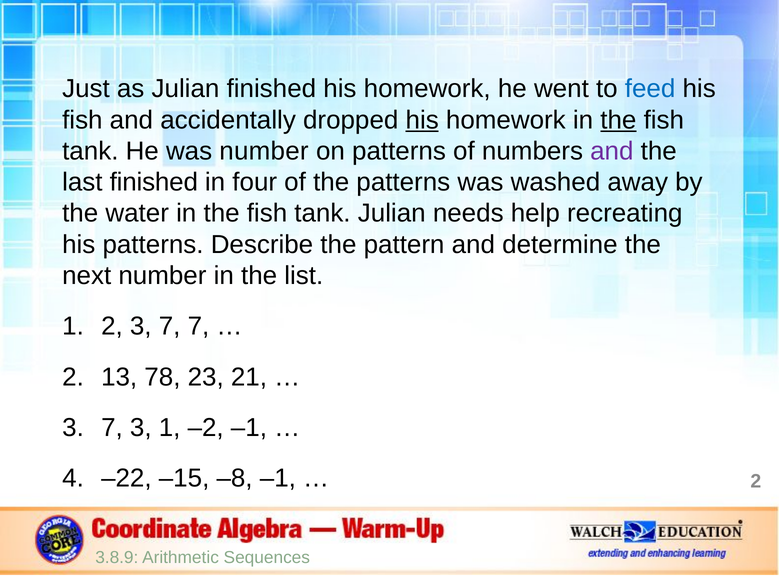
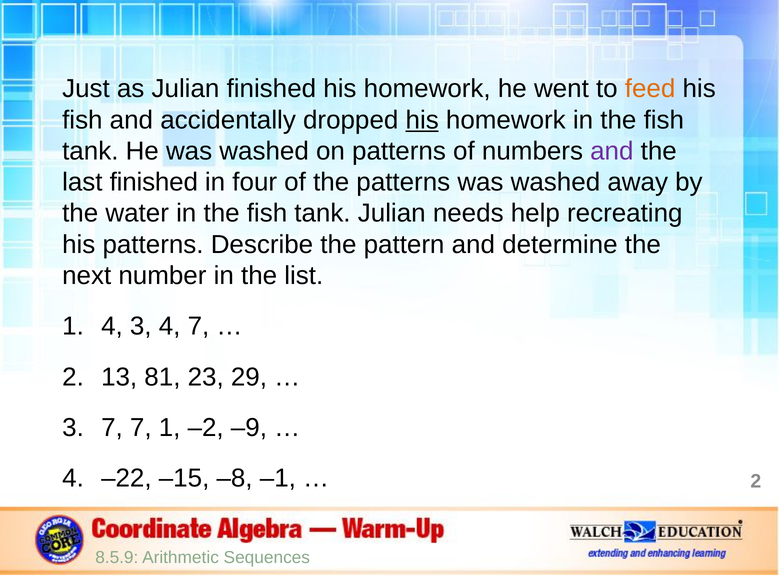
feed colour: blue -> orange
the at (618, 120) underline: present -> none
He was number: number -> washed
1 2: 2 -> 4
7 at (170, 326): 7 -> 4
78: 78 -> 81
21: 21 -> 29
7 3: 3 -> 7
–2 –1: –1 -> –9
3.8.9: 3.8.9 -> 8.5.9
